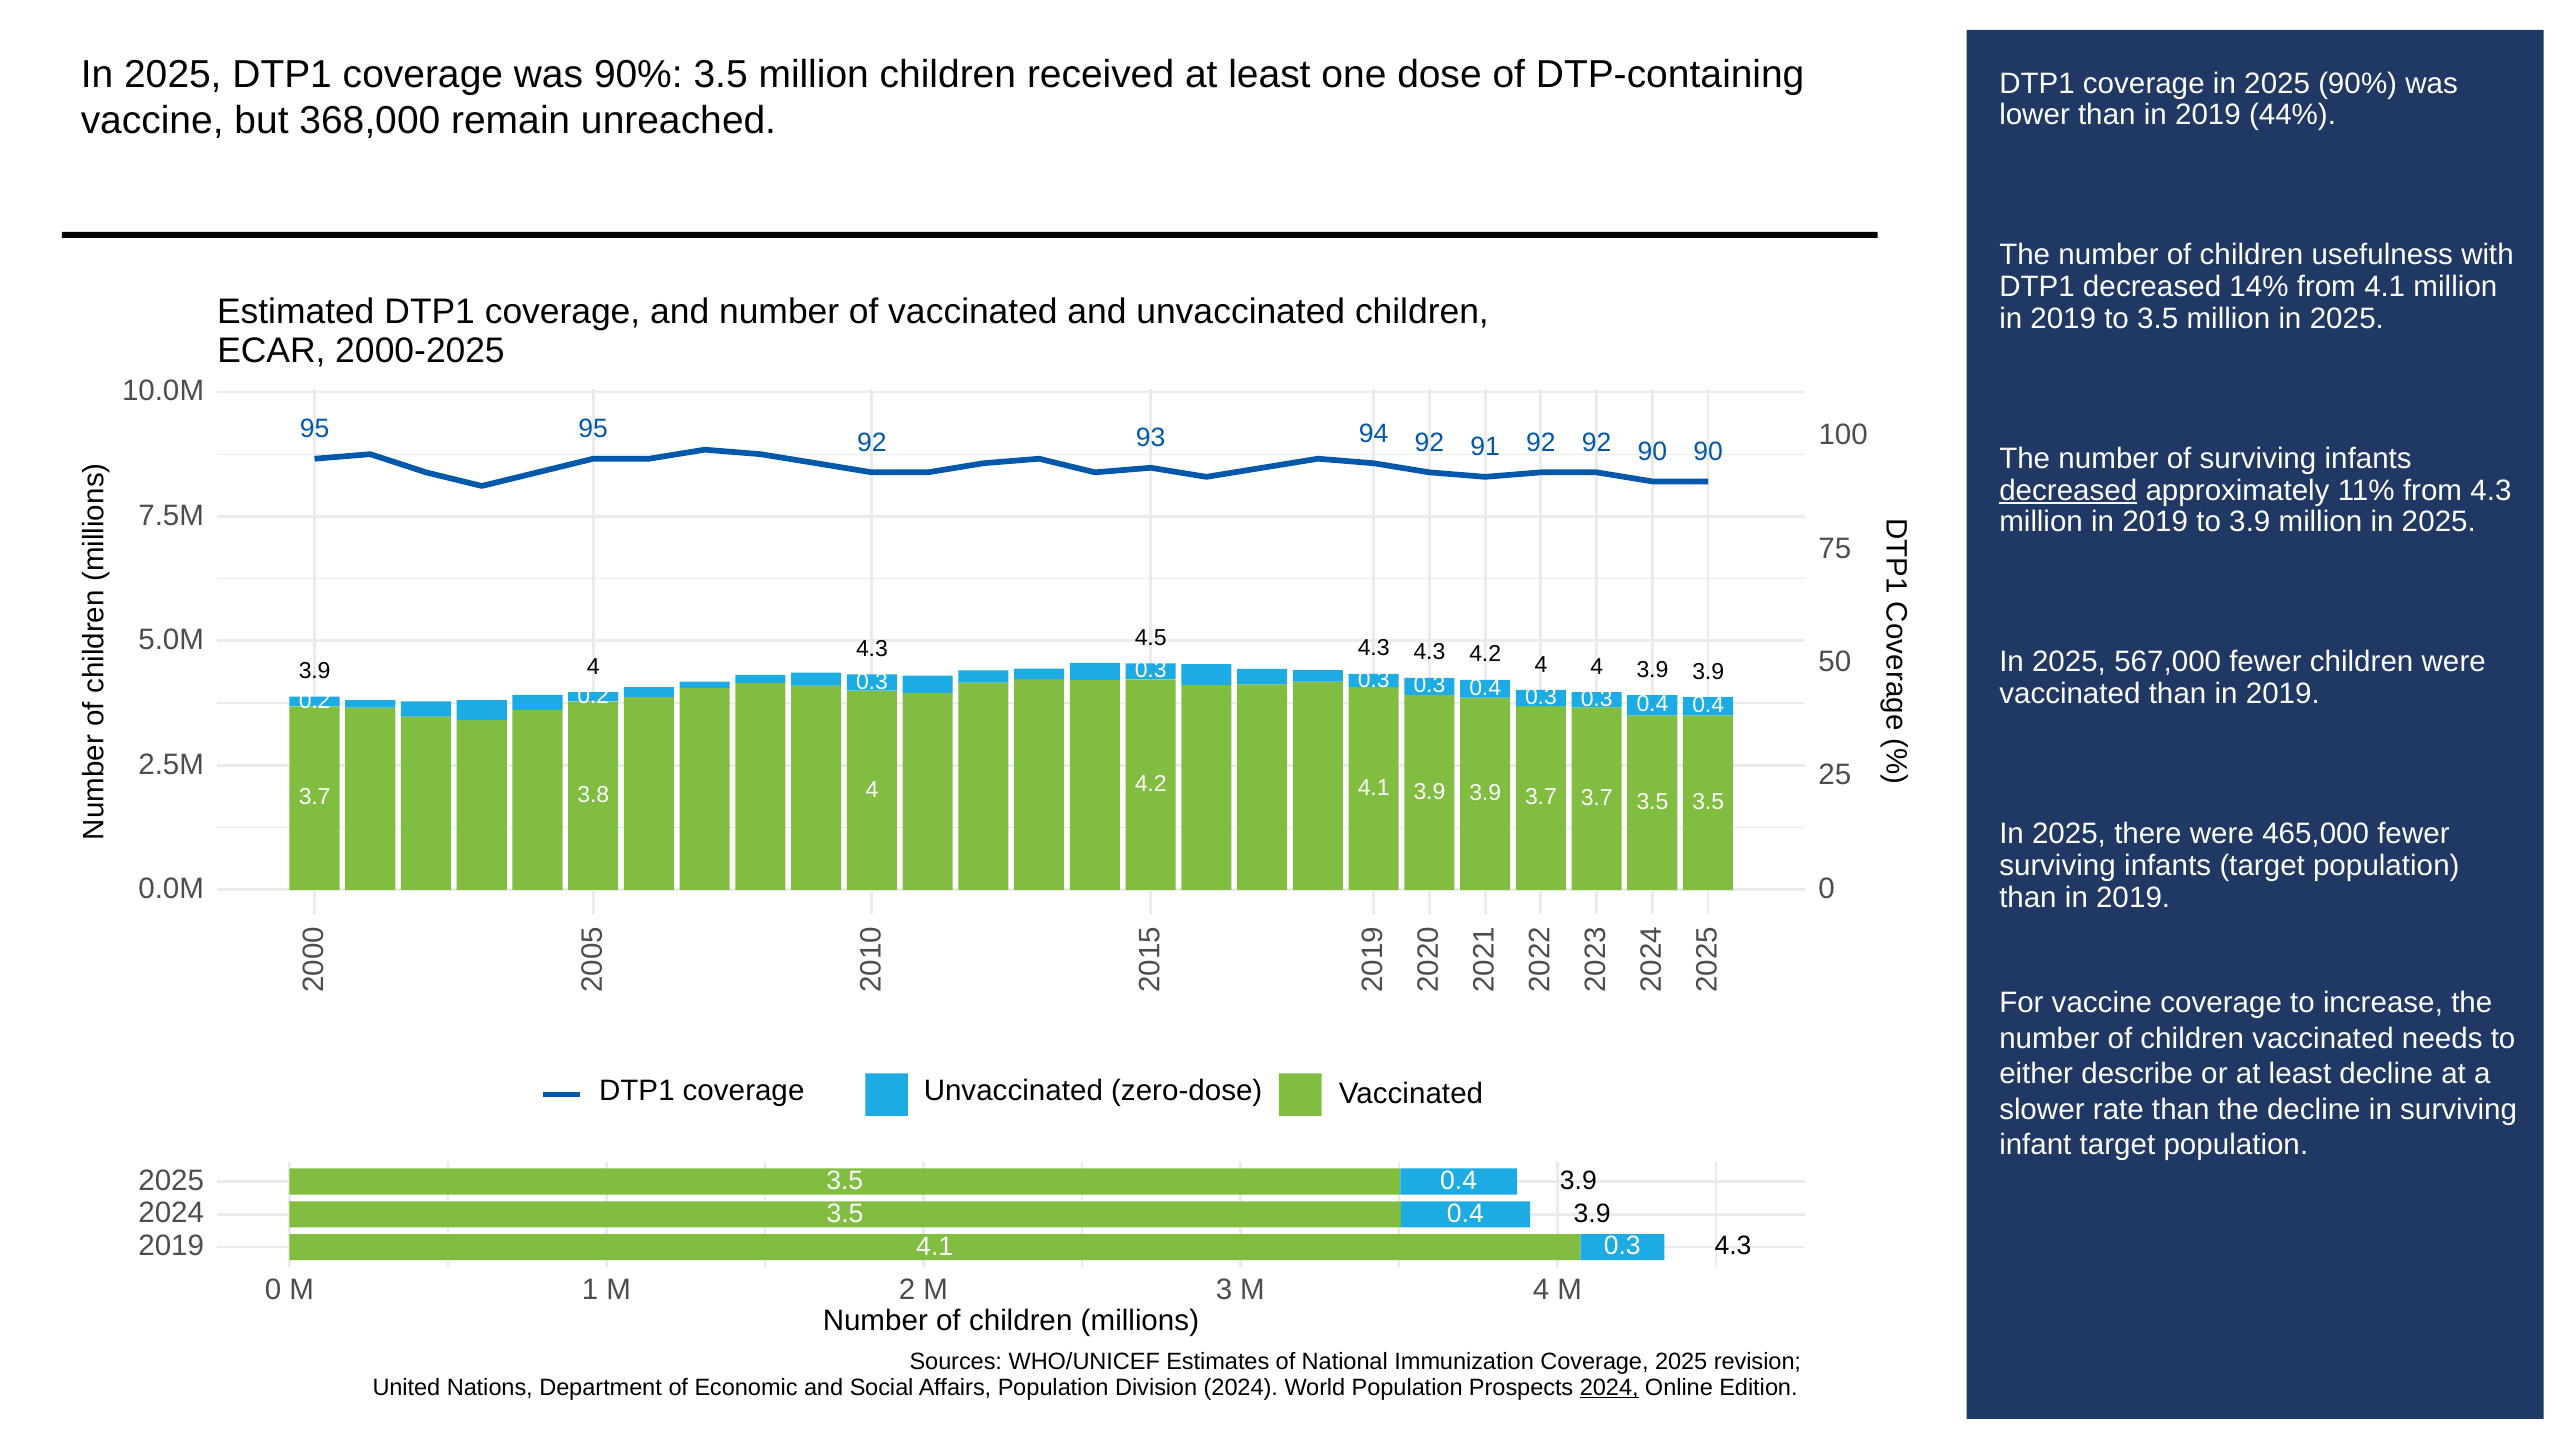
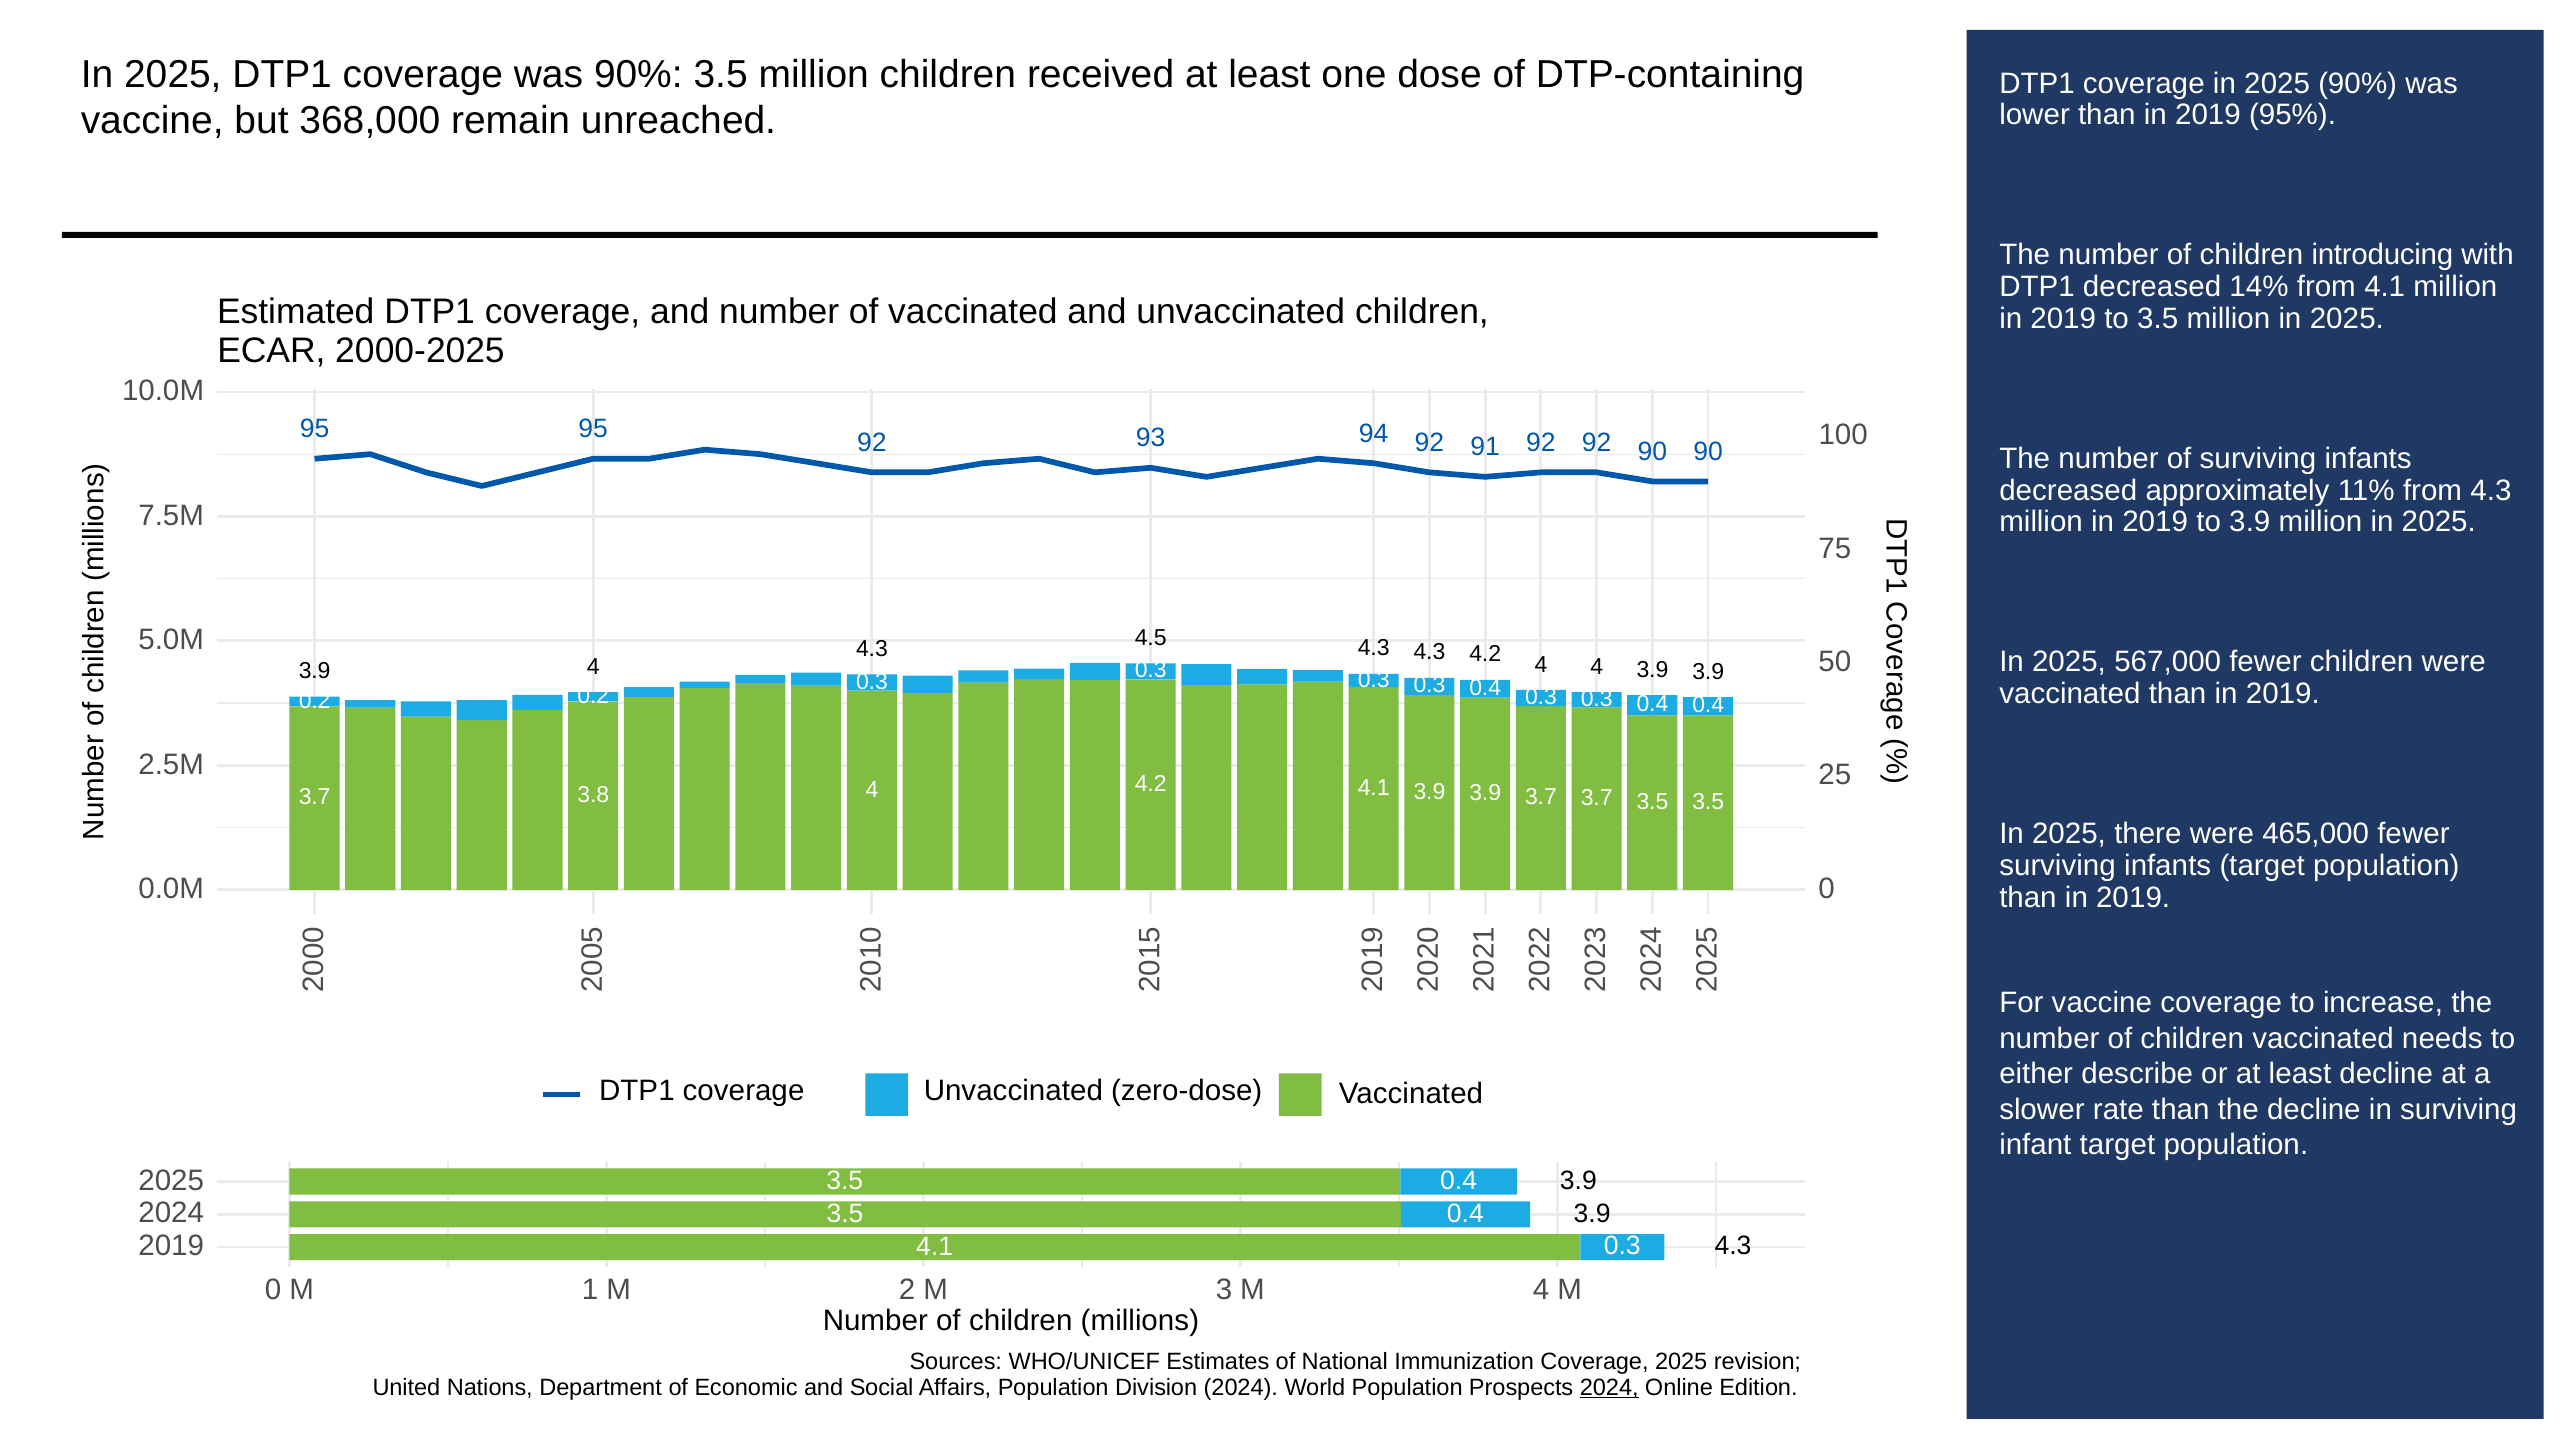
44%: 44% -> 95%
usefulness: usefulness -> introducing
decreased at (2068, 490) underline: present -> none
